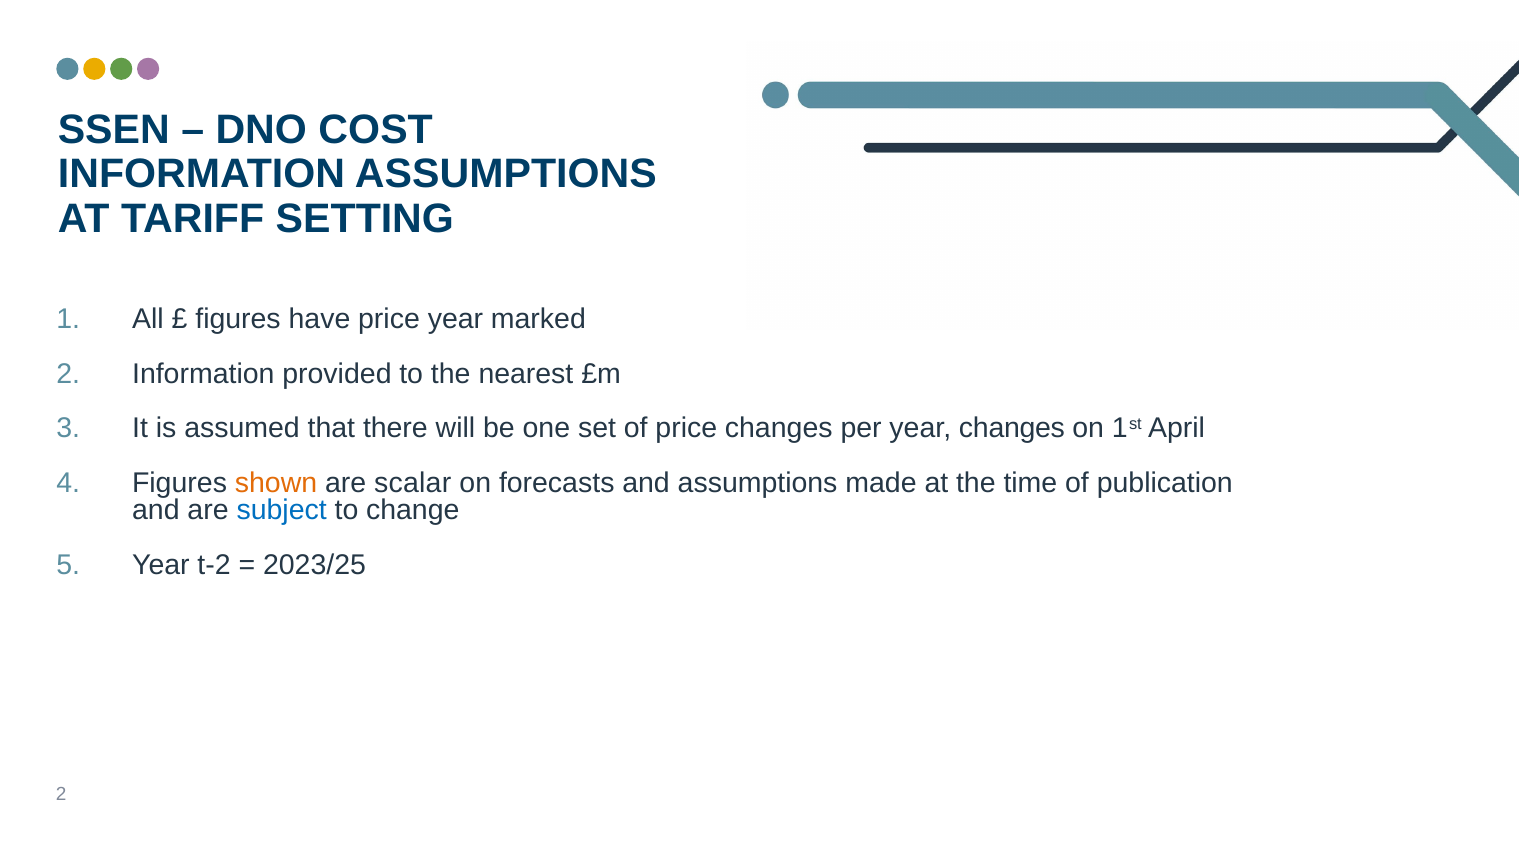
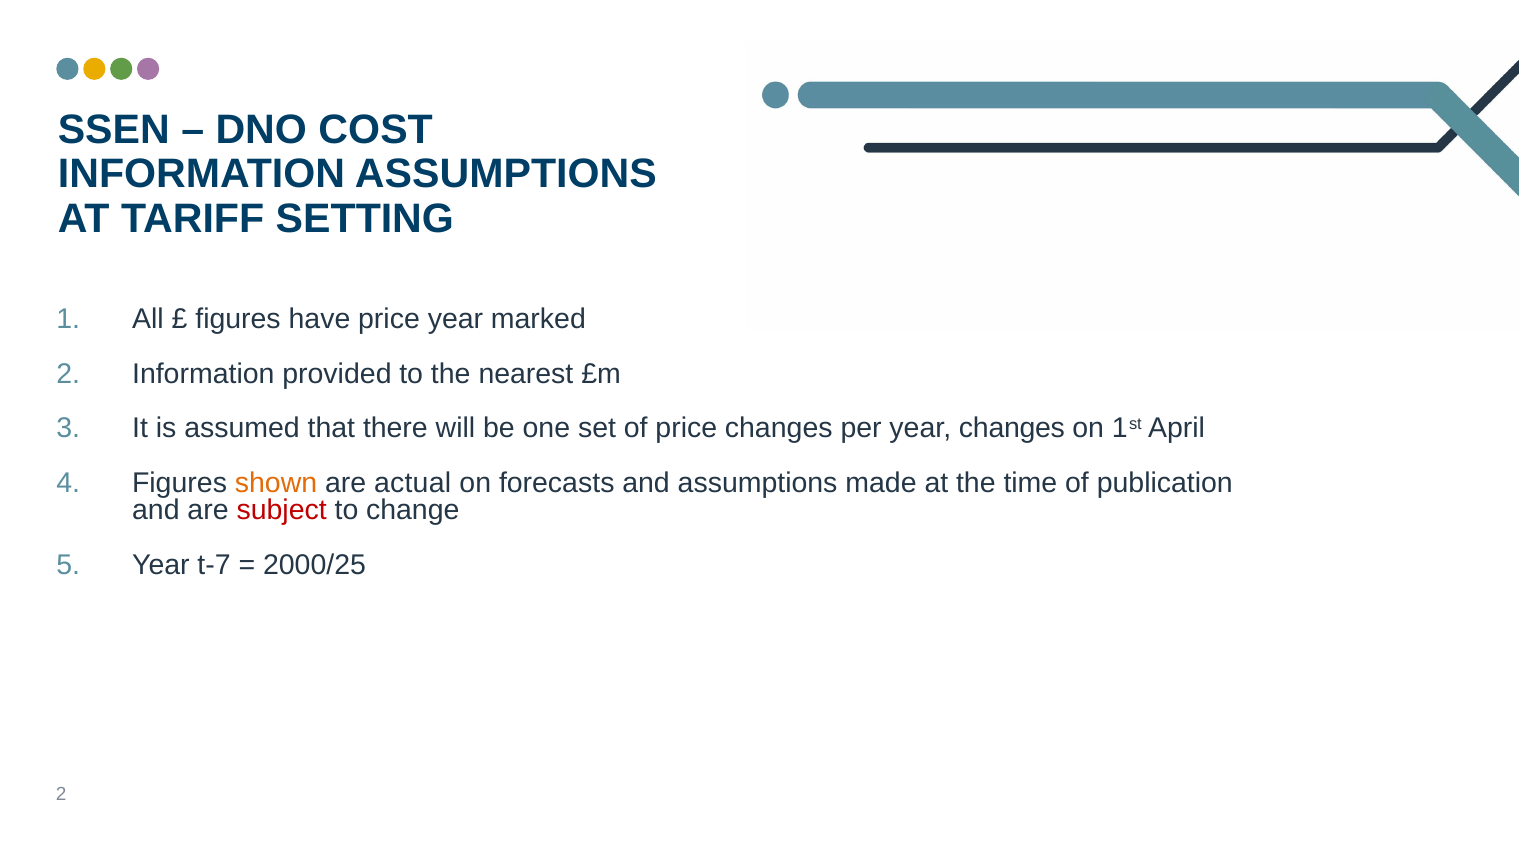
scalar: scalar -> actual
subject colour: blue -> red
t-2: t-2 -> t-7
2023/25: 2023/25 -> 2000/25
